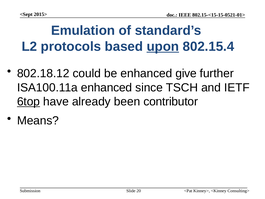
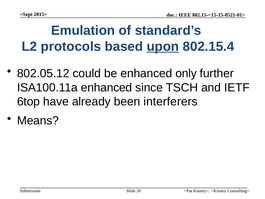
802.18.12: 802.18.12 -> 802.05.12
give: give -> only
6top underline: present -> none
contributor: contributor -> interferers
